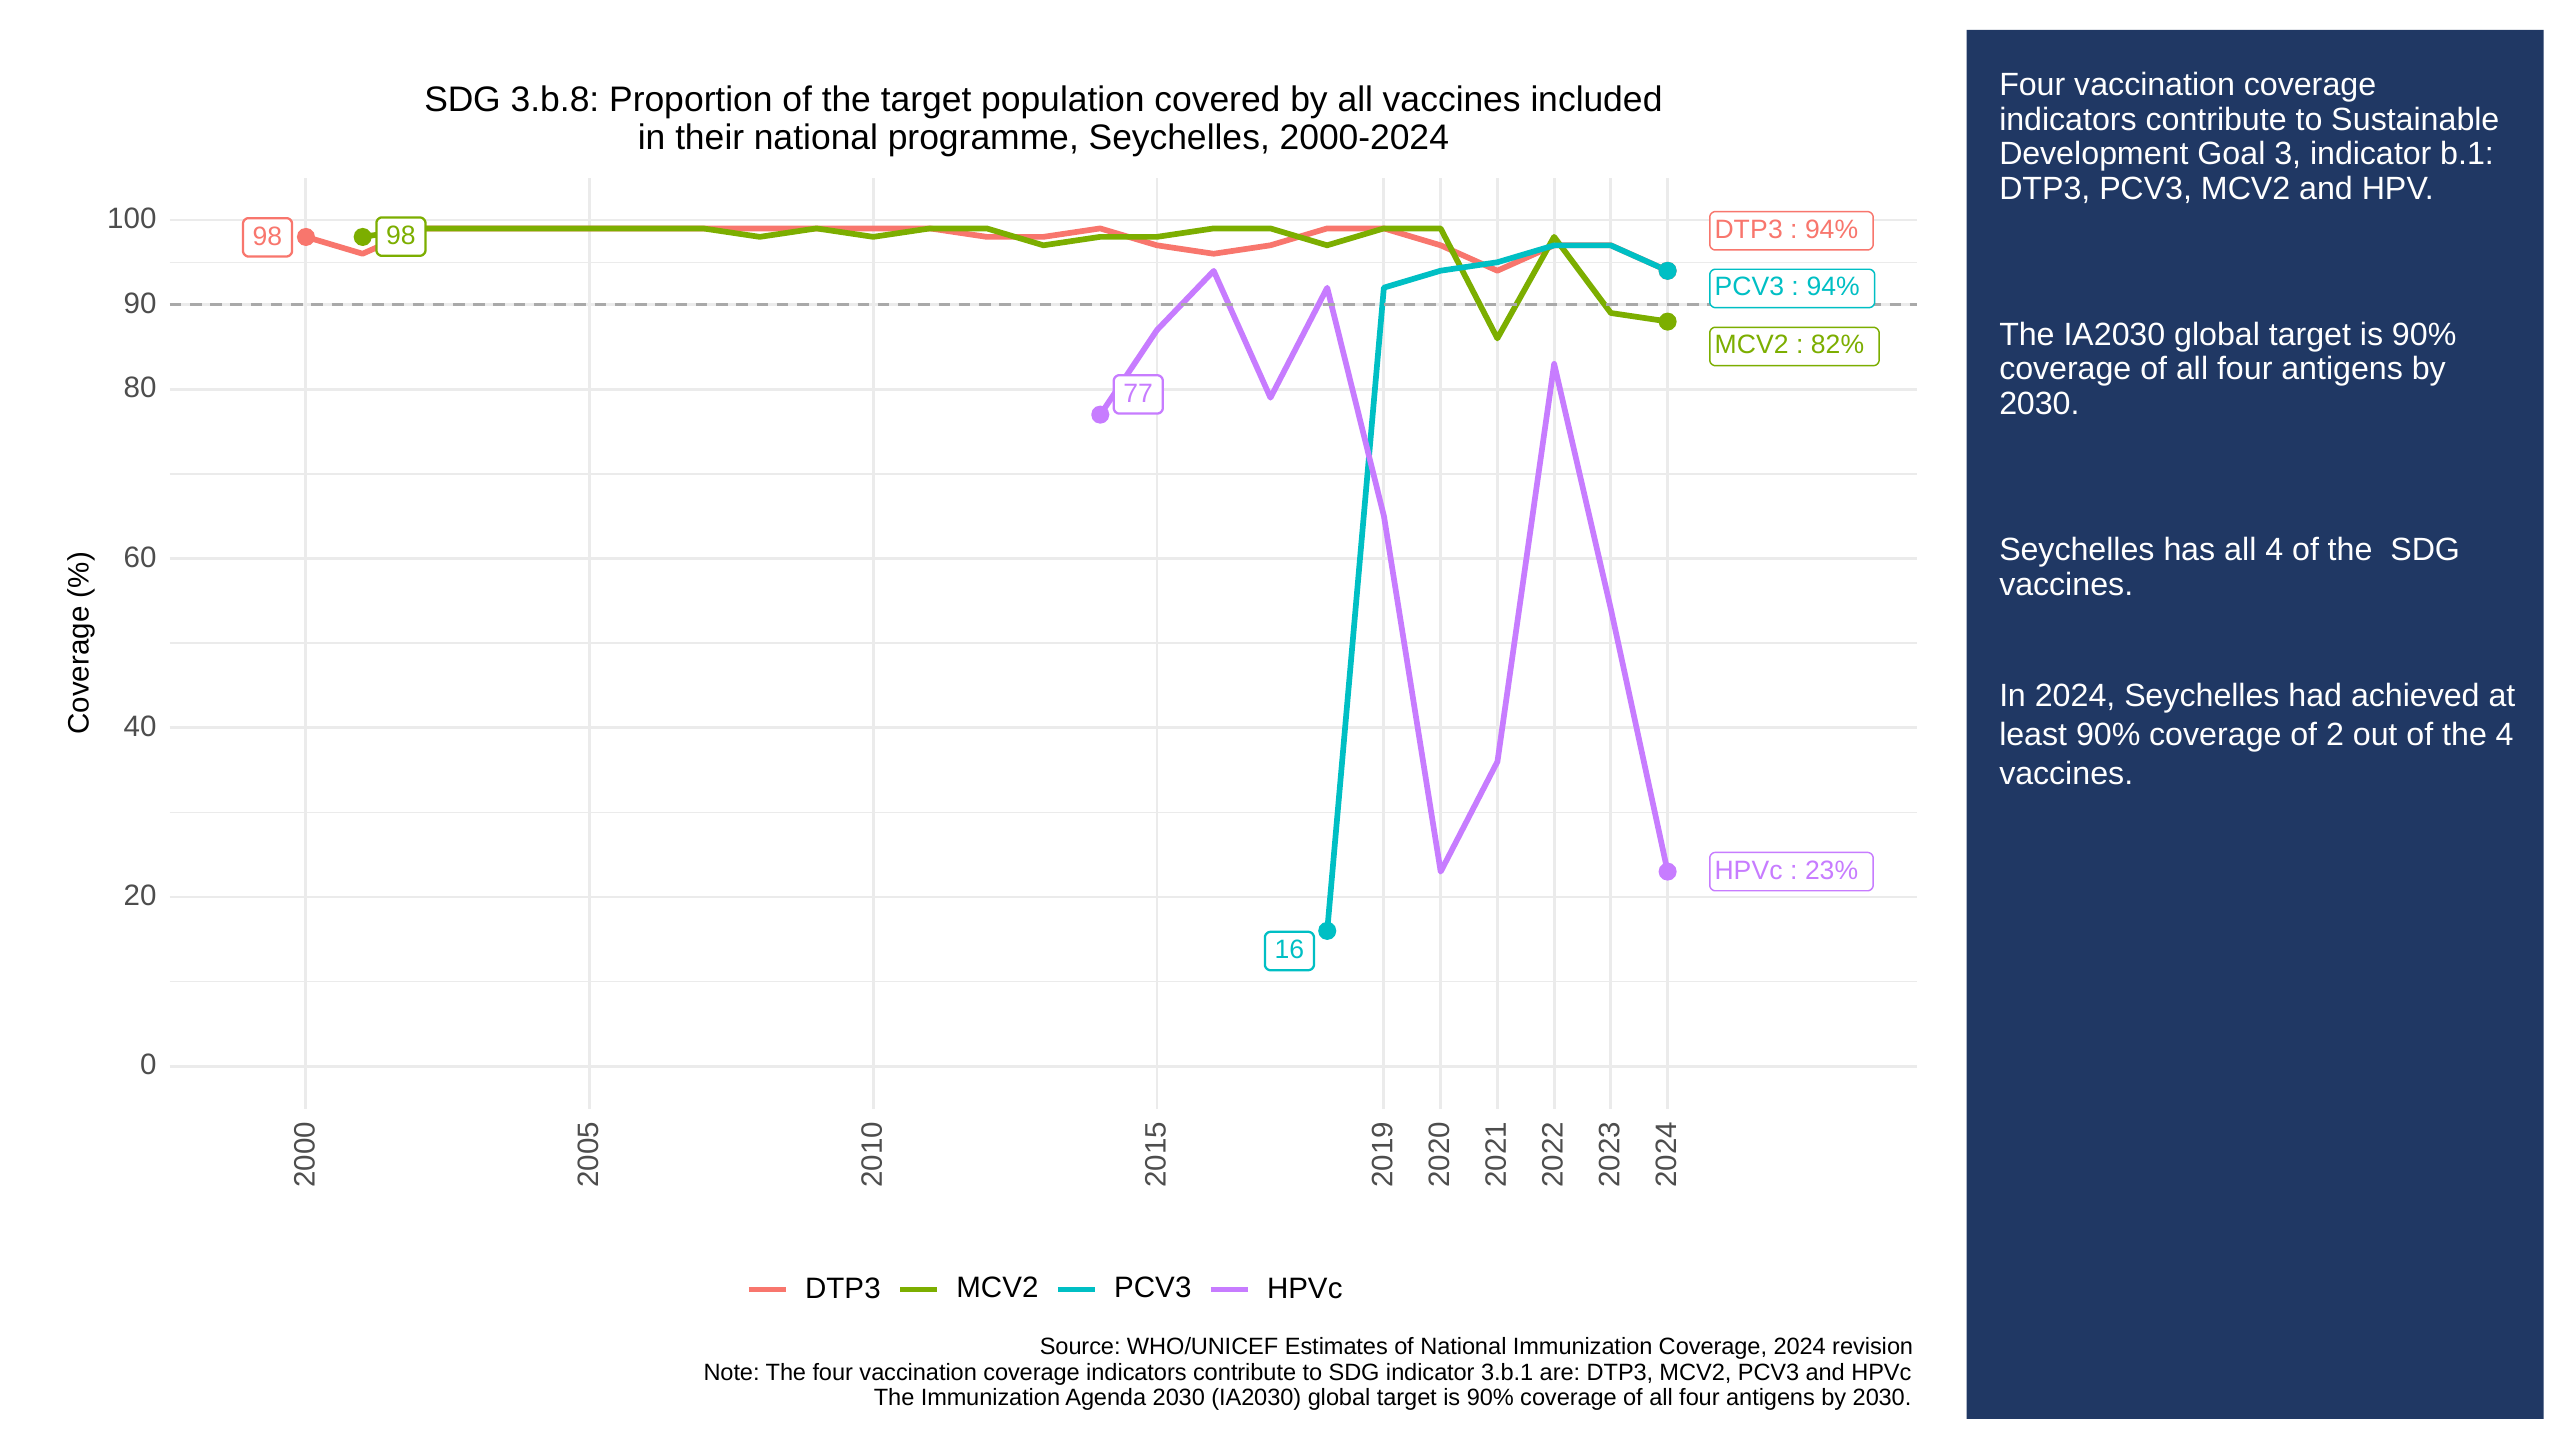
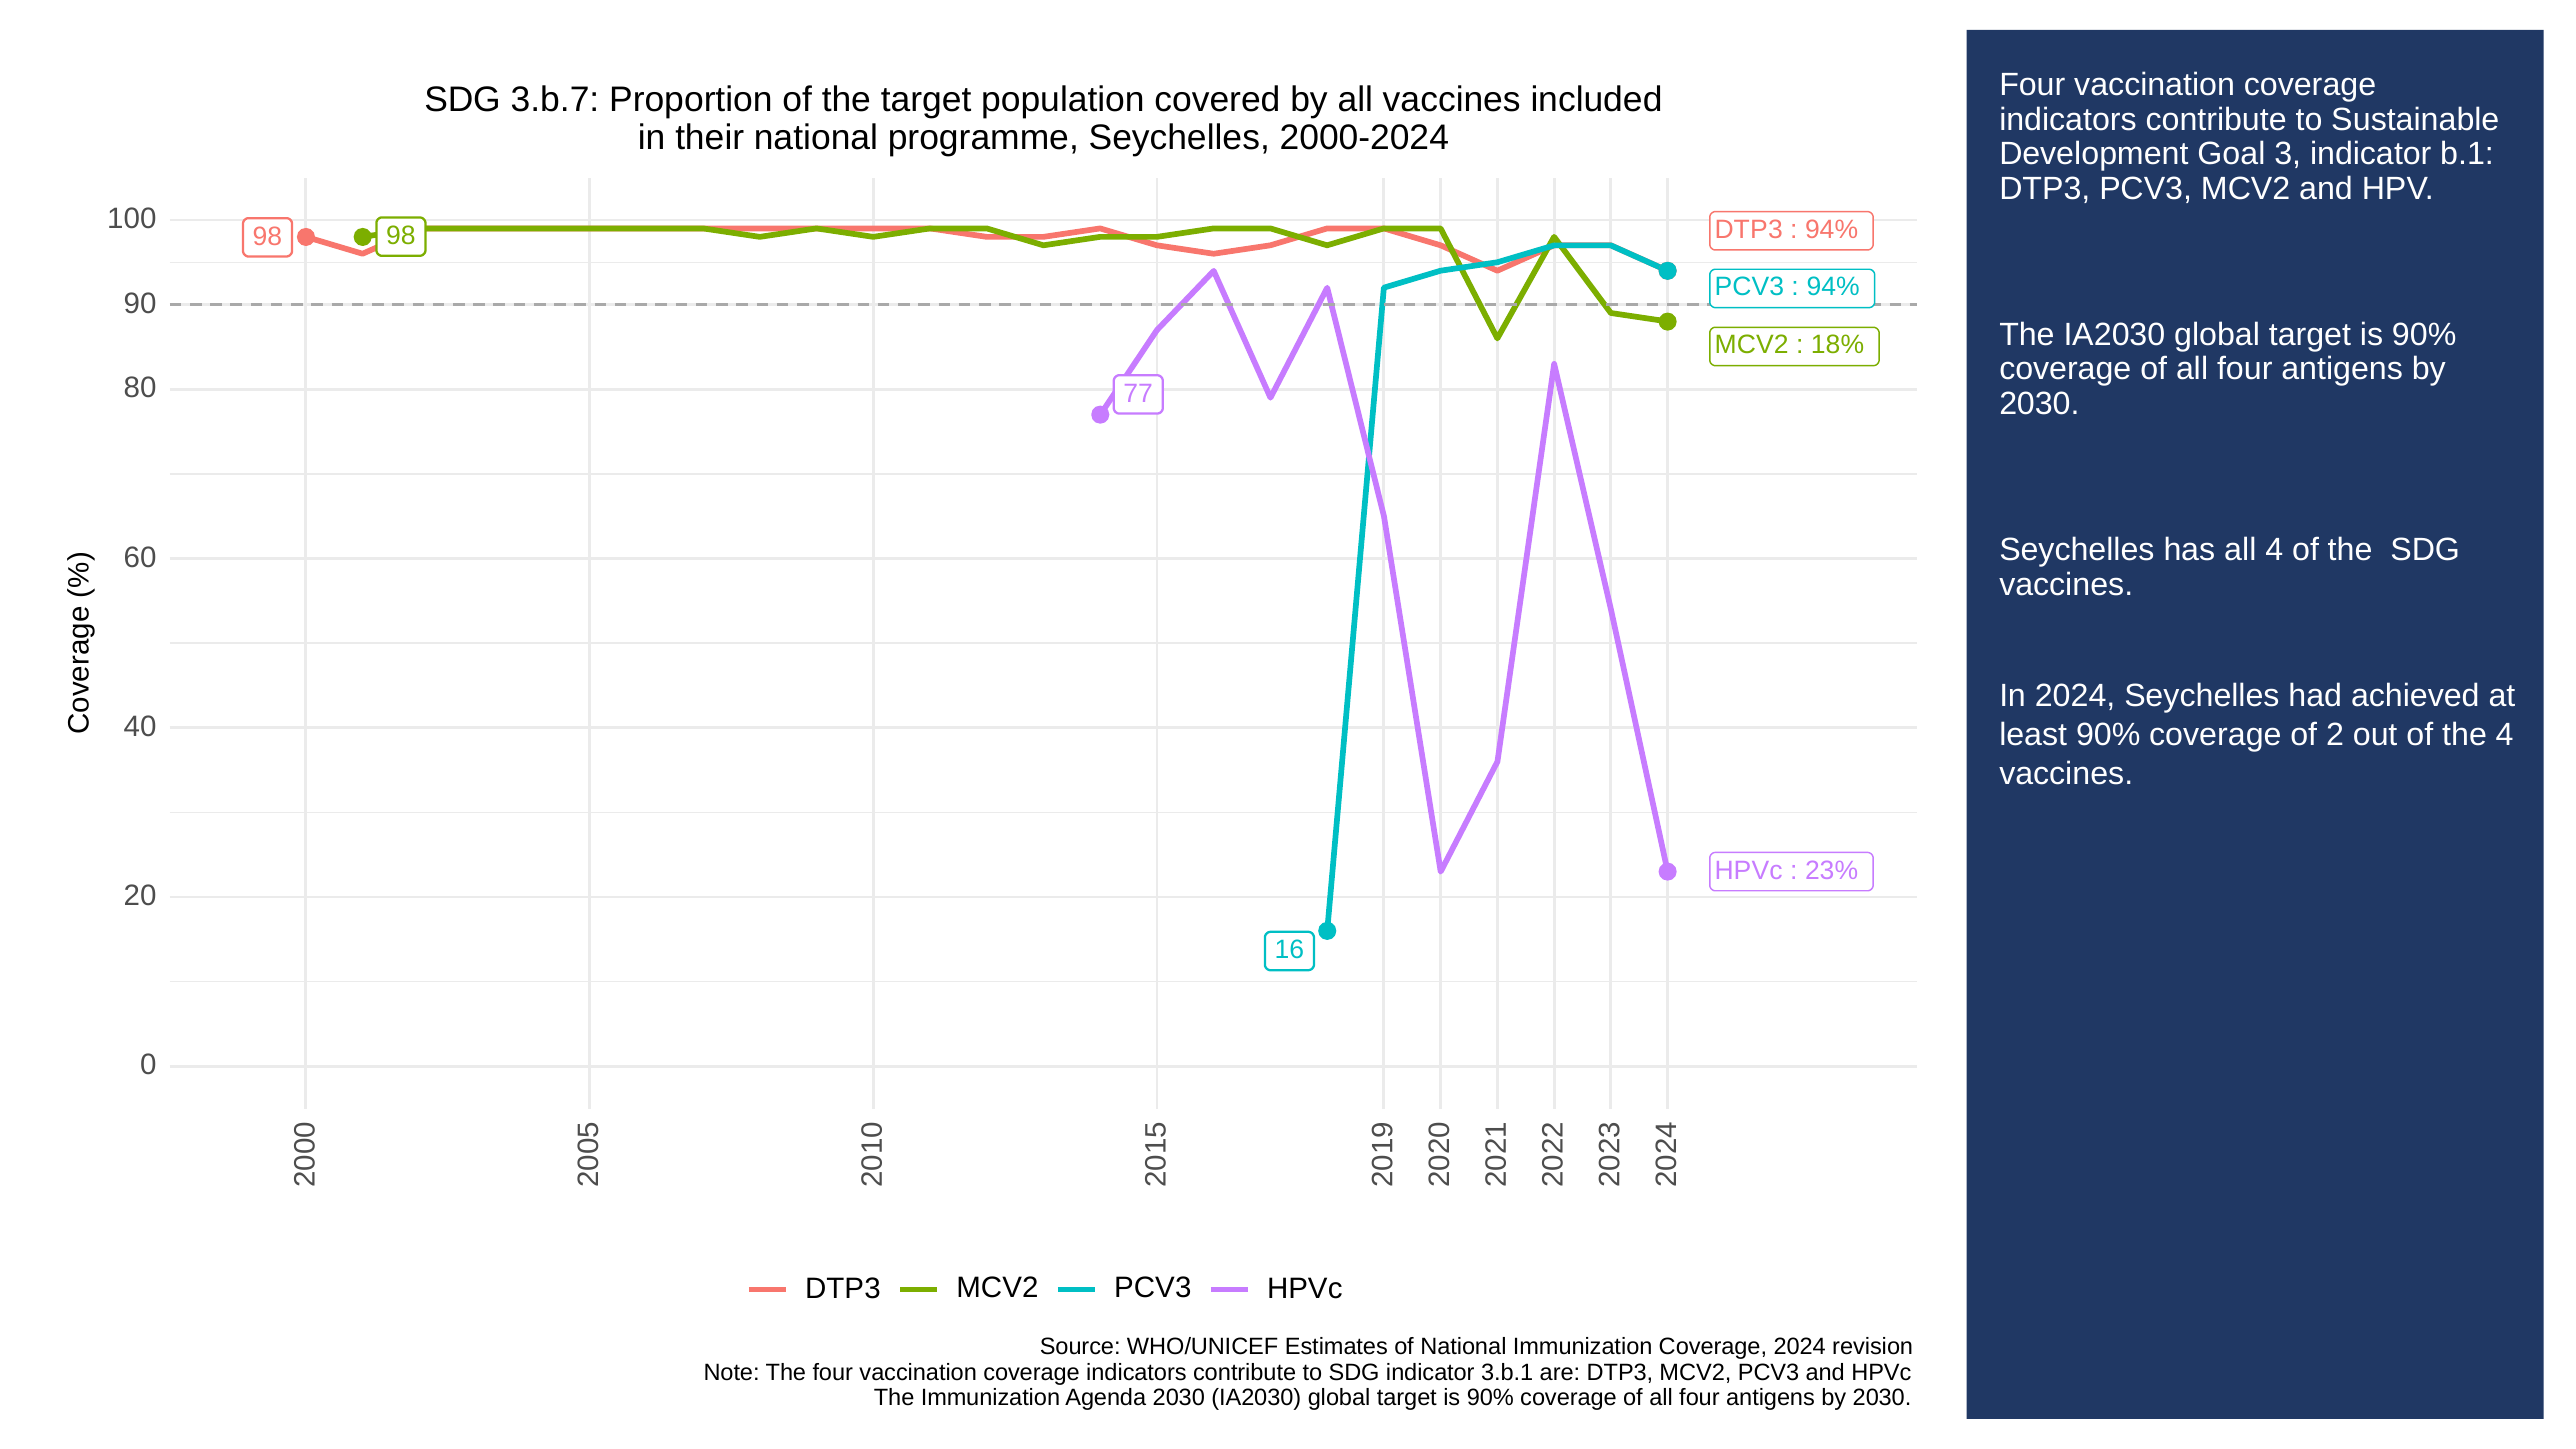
3.b.8: 3.b.8 -> 3.b.7
82%: 82% -> 18%
